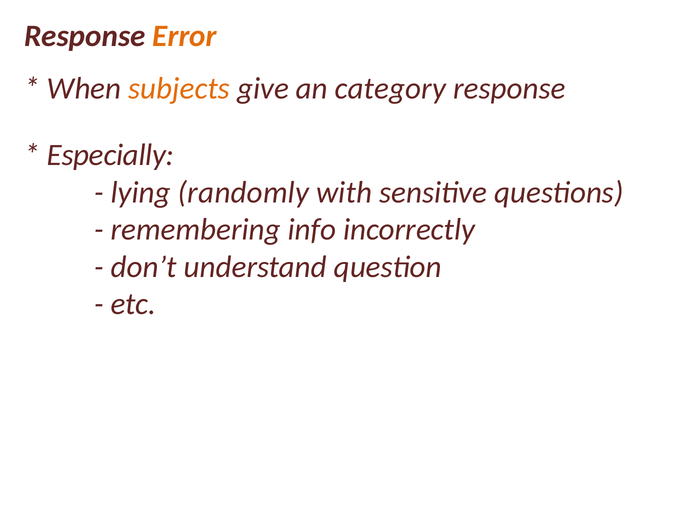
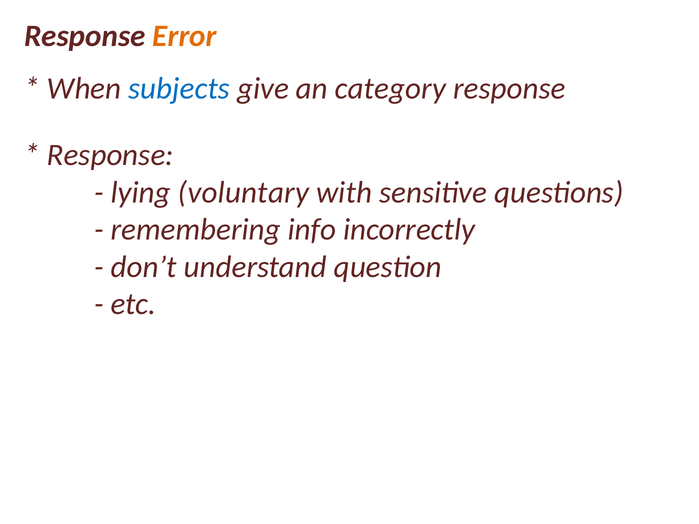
subjects colour: orange -> blue
Especially at (110, 155): Especially -> Response
randomly: randomly -> voluntary
